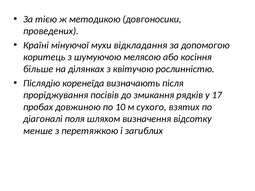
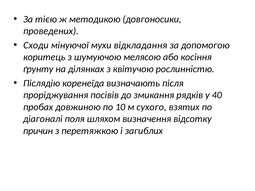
Країні: Країні -> Сходи
більше: більше -> ґрунту
17: 17 -> 40
менше: менше -> причин
